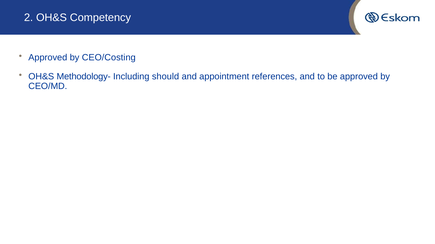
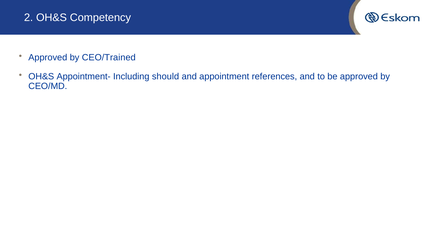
CEO/Costing: CEO/Costing -> CEO/Trained
Methodology-: Methodology- -> Appointment-
